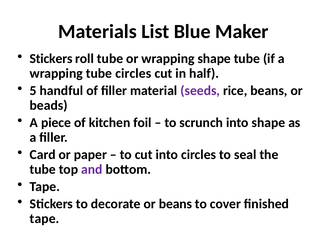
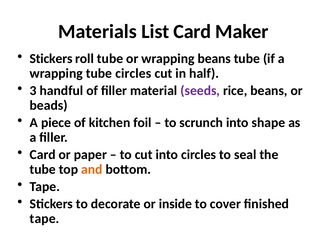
List Blue: Blue -> Card
wrapping shape: shape -> beans
5: 5 -> 3
and colour: purple -> orange
or beans: beans -> inside
